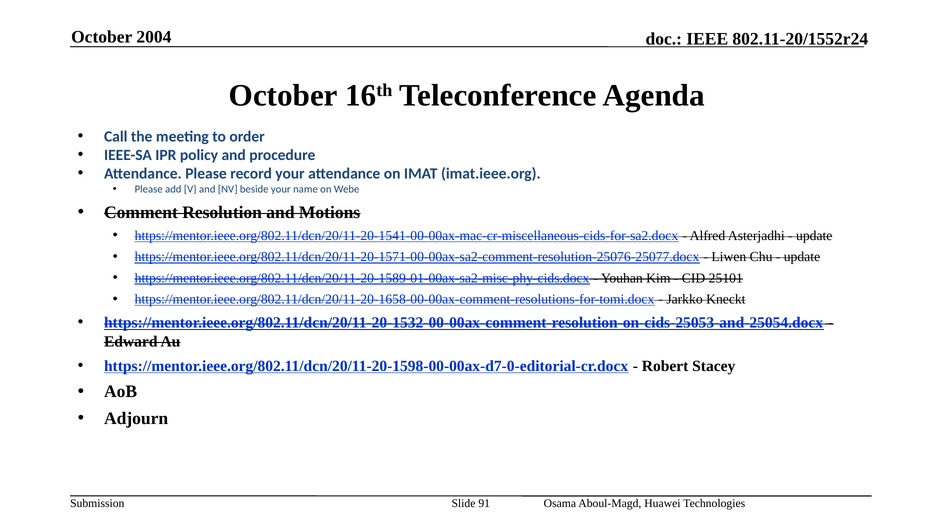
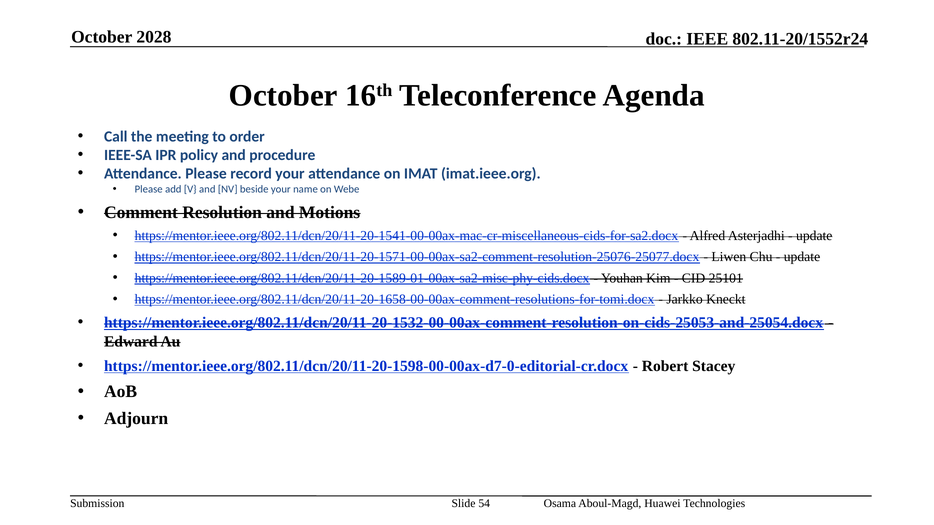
2004: 2004 -> 2028
91: 91 -> 54
